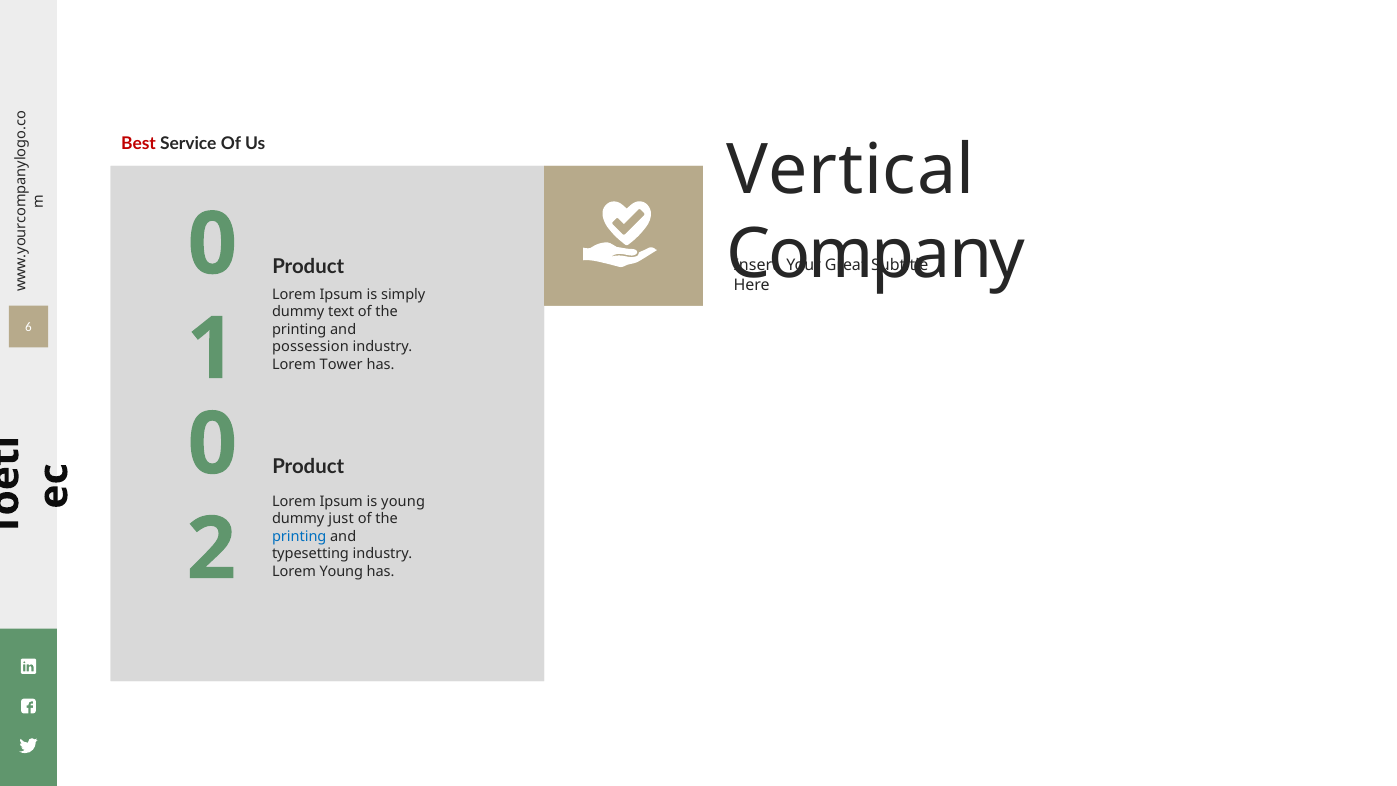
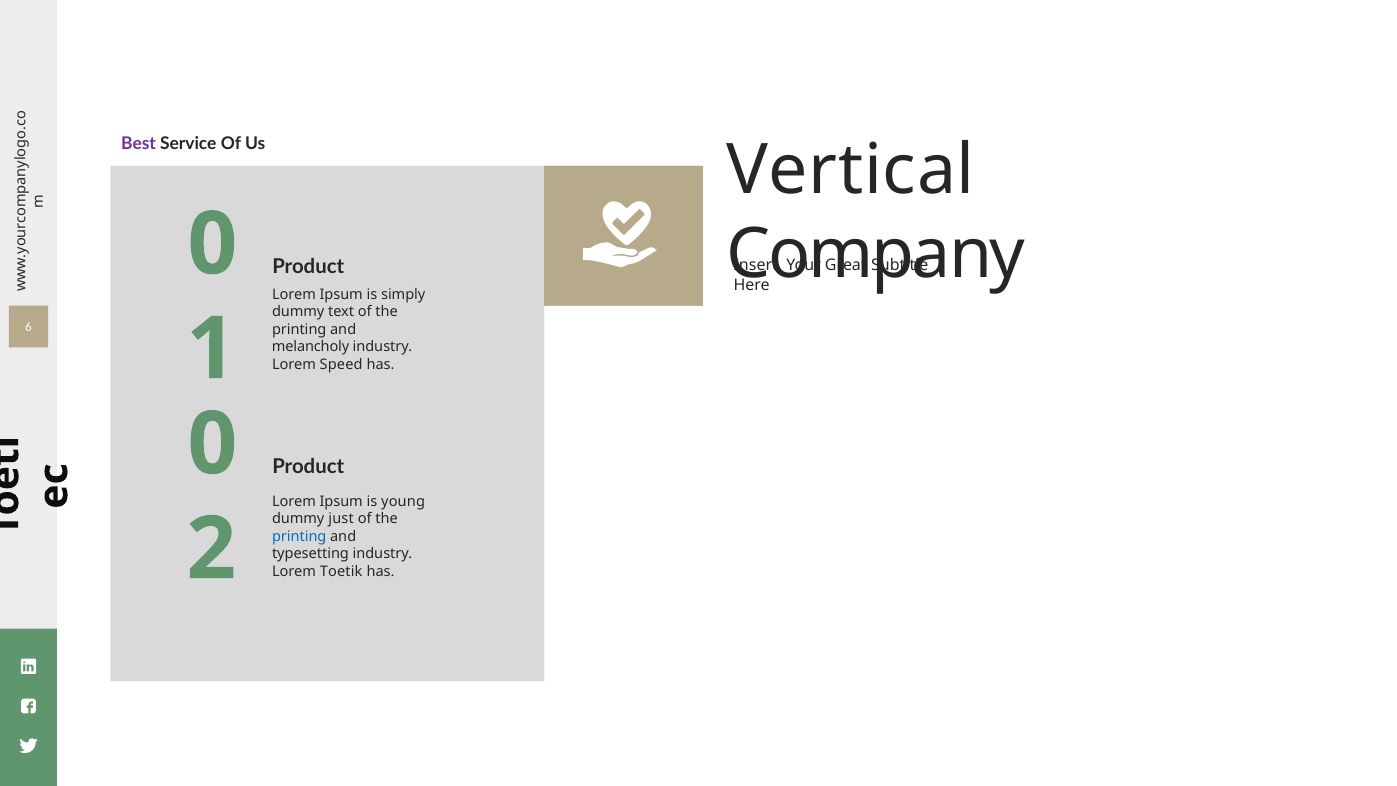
Best colour: red -> purple
possession: possession -> melancholy
Tower: Tower -> Speed
Lorem Young: Young -> Toetik
